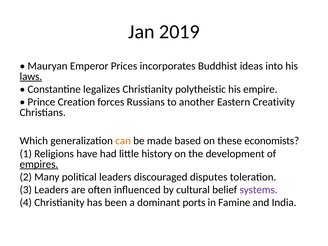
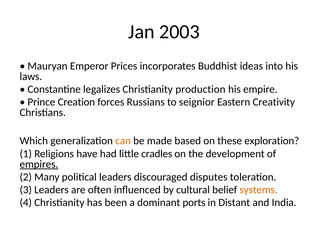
2019: 2019 -> 2003
laws underline: present -> none
polytheistic: polytheistic -> production
another: another -> seignior
economists: economists -> exploration
history: history -> cradles
systems colour: purple -> orange
Famine: Famine -> Distant
